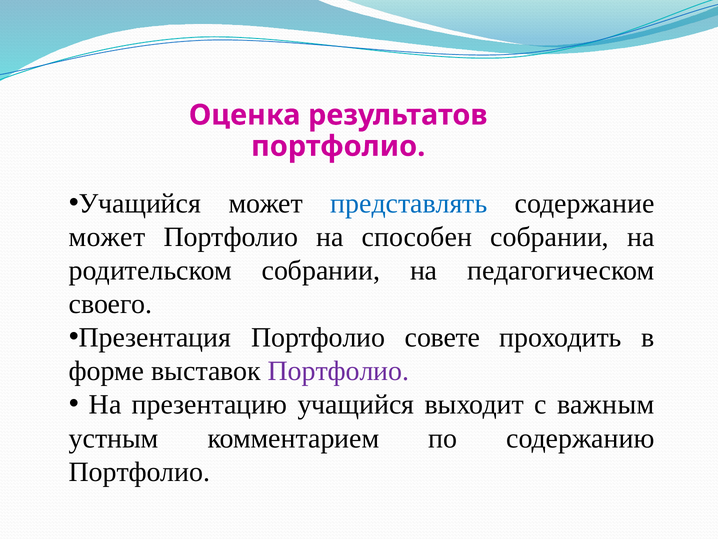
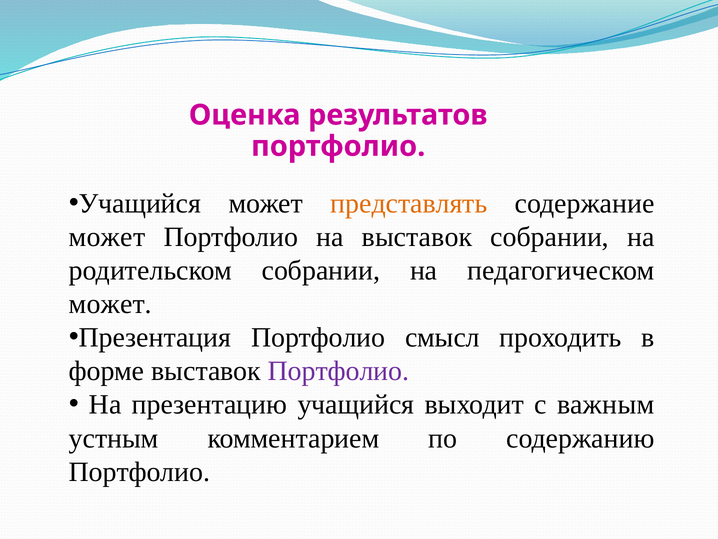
представлять colour: blue -> orange
на способен: способен -> выставок
своего at (111, 304): своего -> может
совете: совете -> смысл
